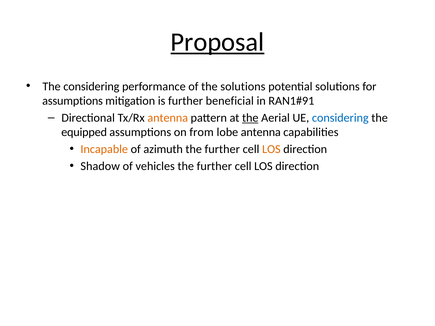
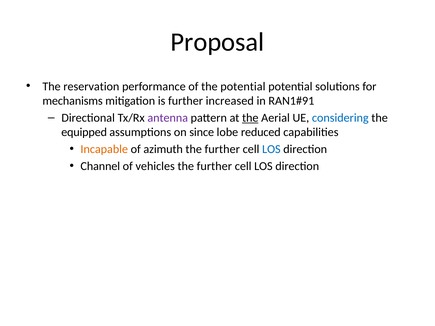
Proposal underline: present -> none
The considering: considering -> reservation
the solutions: solutions -> potential
assumptions at (73, 101): assumptions -> mechanisms
beneficial: beneficial -> increased
antenna at (168, 118) colour: orange -> purple
from: from -> since
lobe antenna: antenna -> reduced
LOS at (271, 149) colour: orange -> blue
Shadow: Shadow -> Channel
